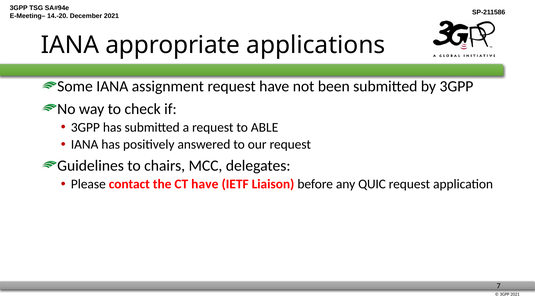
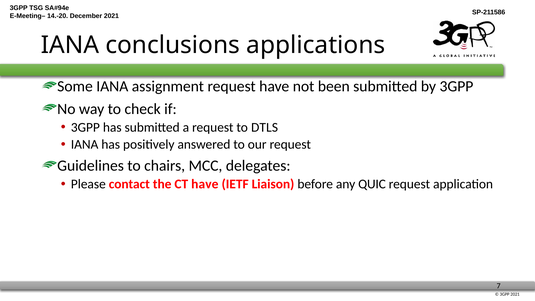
appropriate: appropriate -> conclusions
ABLE: ABLE -> DTLS
